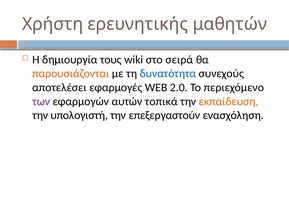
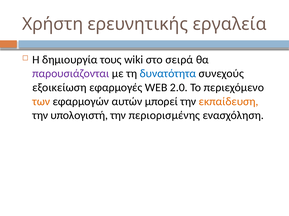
μαθητών: μαθητών -> εργαλεία
παρουσιάζονται colour: orange -> purple
αποτελέσει: αποτελέσει -> εξοικείωση
των colour: purple -> orange
τοπικά: τοπικά -> μπορεί
επεξεργαστούν: επεξεργαστούν -> περιορισμένης
